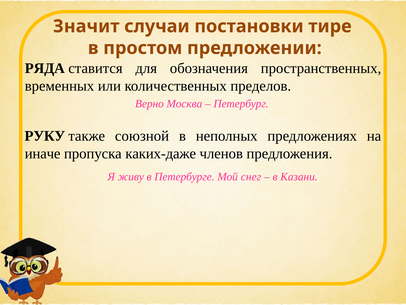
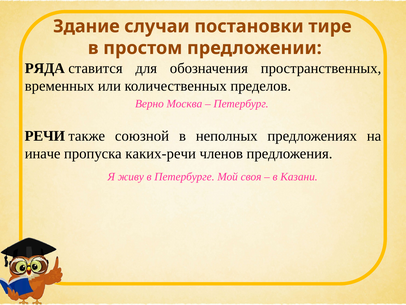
Значит: Значит -> Здание
РУКУ: РУКУ -> РЕЧИ
каких-даже: каких-даже -> каких-речи
снег: снег -> своя
